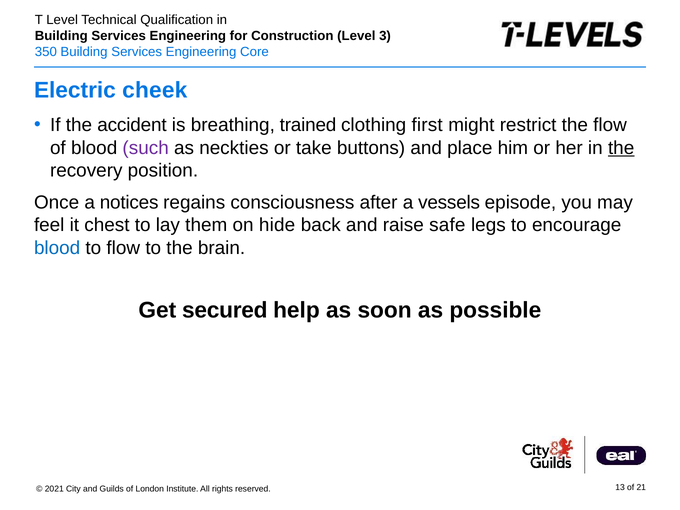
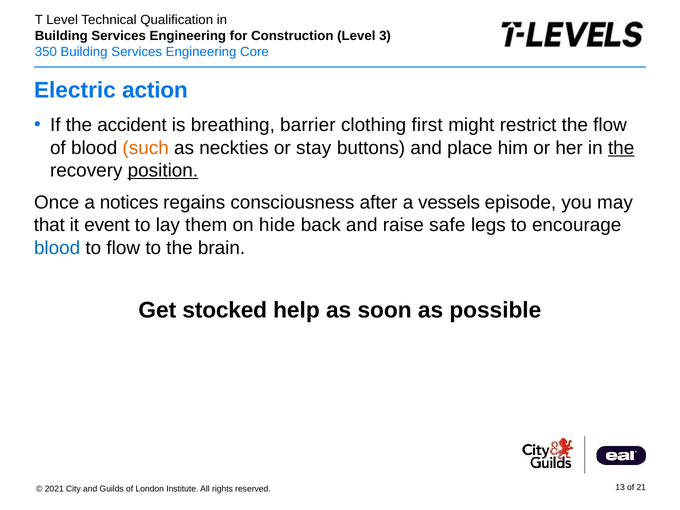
cheek: cheek -> action
trained: trained -> barrier
such colour: purple -> orange
take: take -> stay
position underline: none -> present
feel: feel -> that
chest: chest -> event
secured: secured -> stocked
